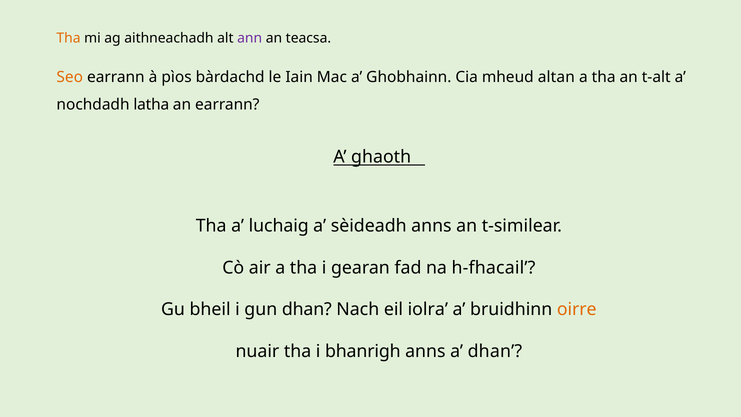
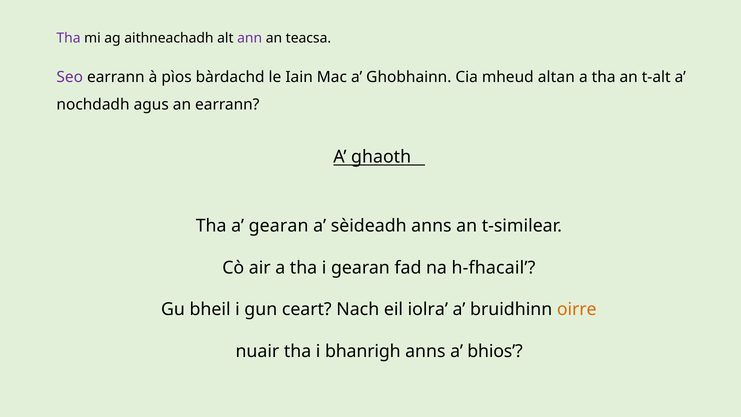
Tha at (69, 38) colour: orange -> purple
Seo colour: orange -> purple
latha: latha -> agus
a luchaig: luchaig -> gearan
gun dhan: dhan -> ceart
a dhan: dhan -> bhios
